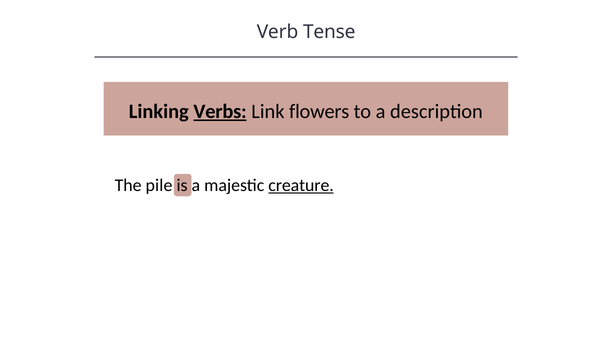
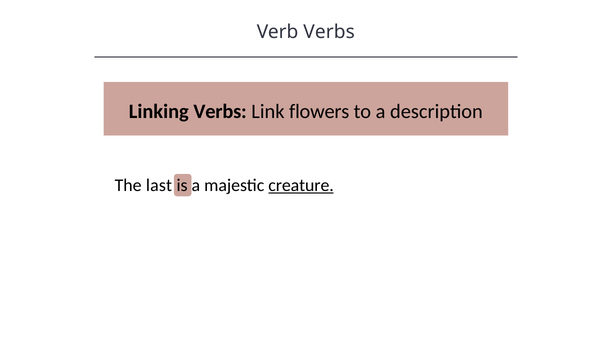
Verb Tense: Tense -> Verbs
Verbs at (220, 112) underline: present -> none
pile: pile -> last
